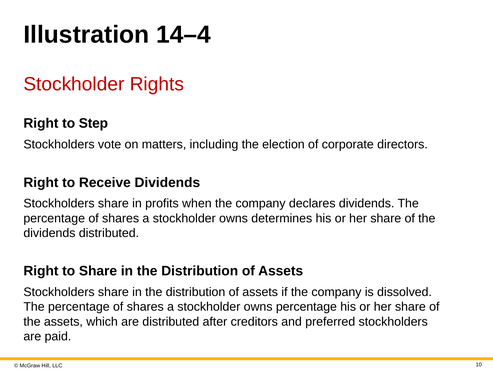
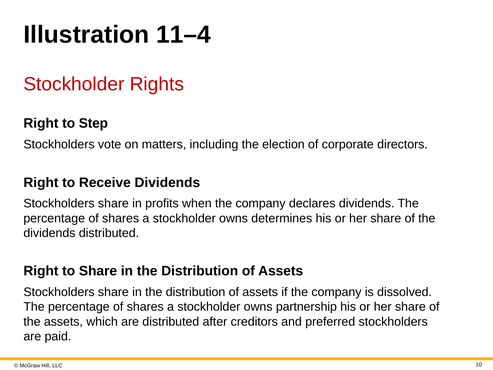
14–4: 14–4 -> 11–4
owns percentage: percentage -> partnership
